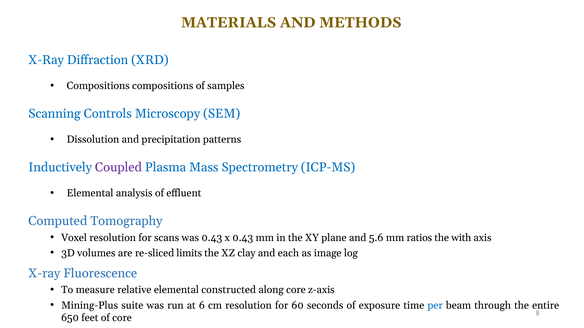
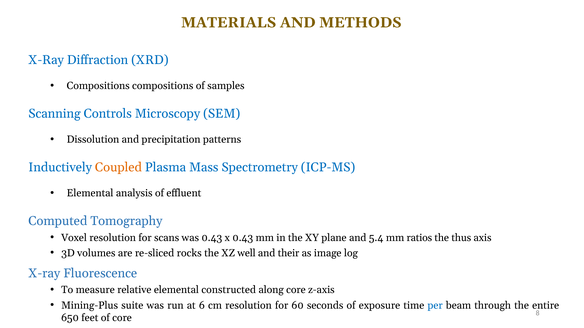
Coupled colour: purple -> orange
5.6: 5.6 -> 5.4
with: with -> thus
limits: limits -> rocks
clay: clay -> well
each: each -> their
